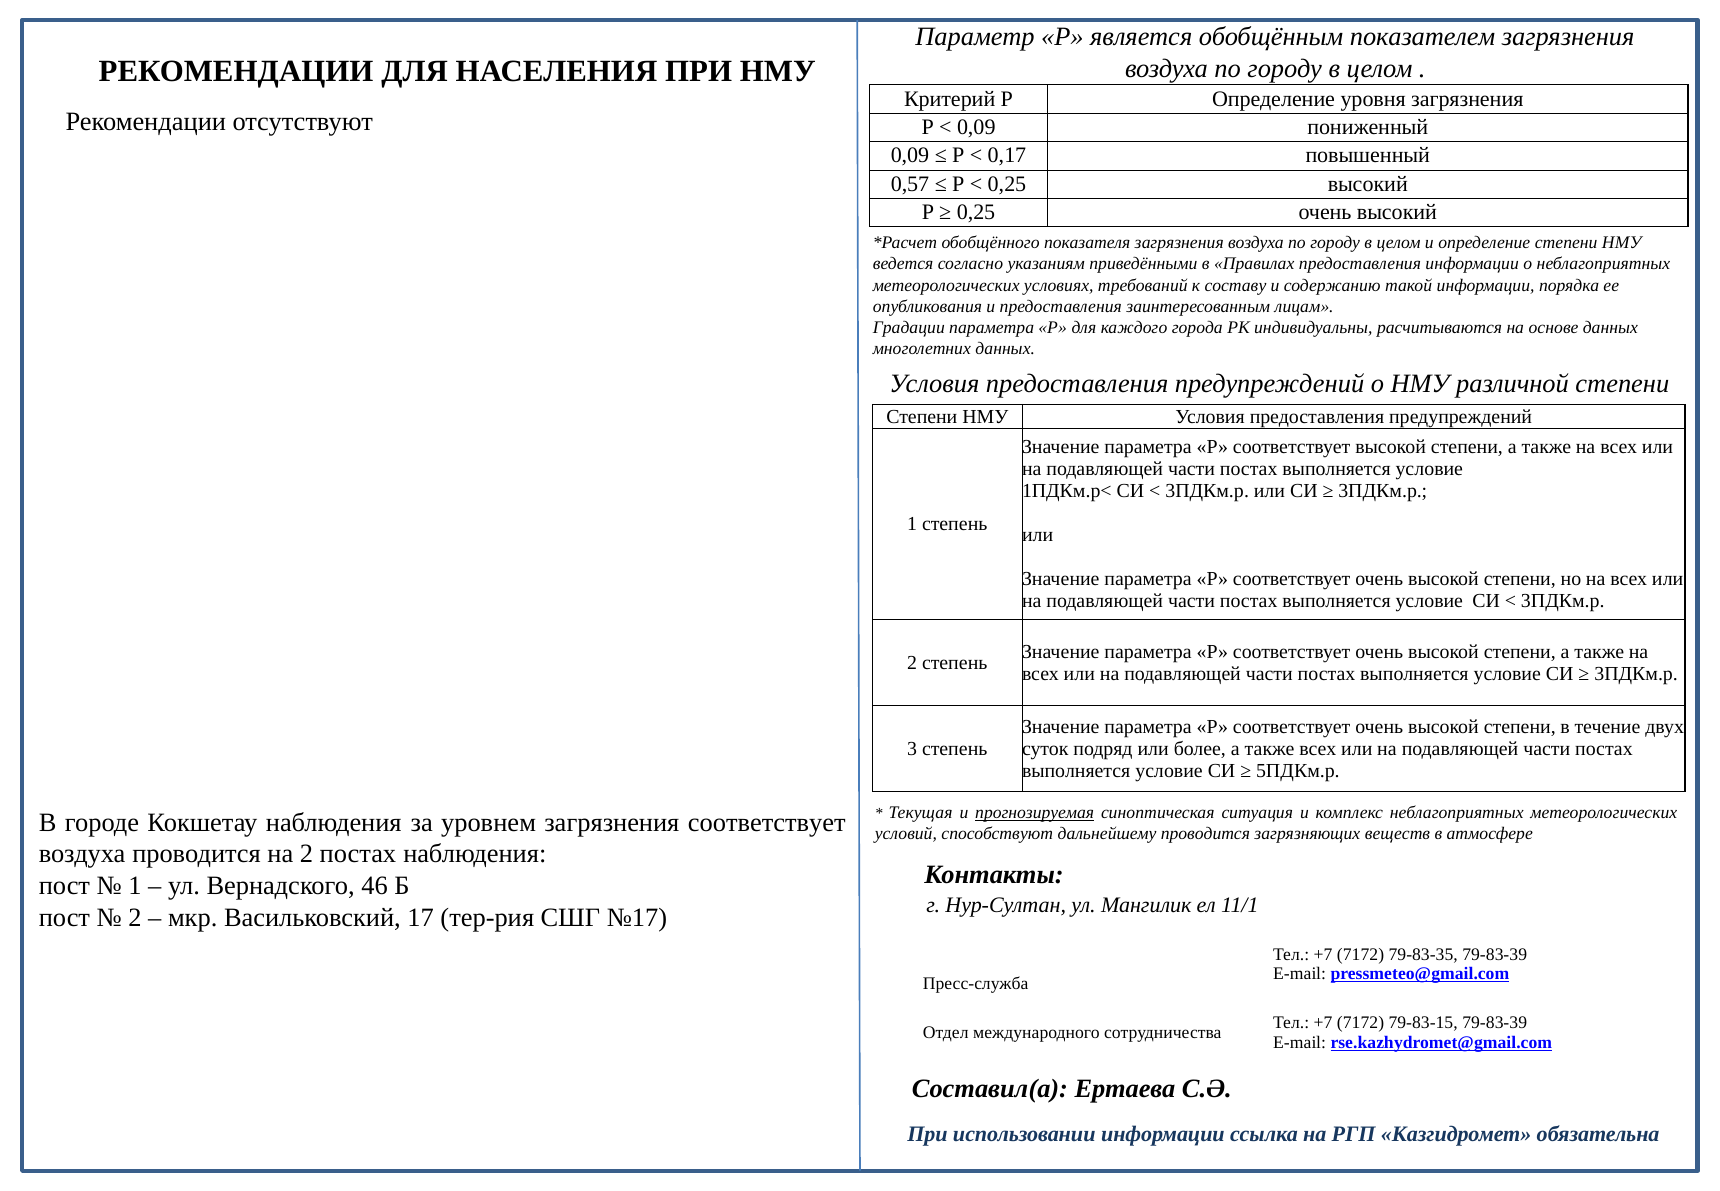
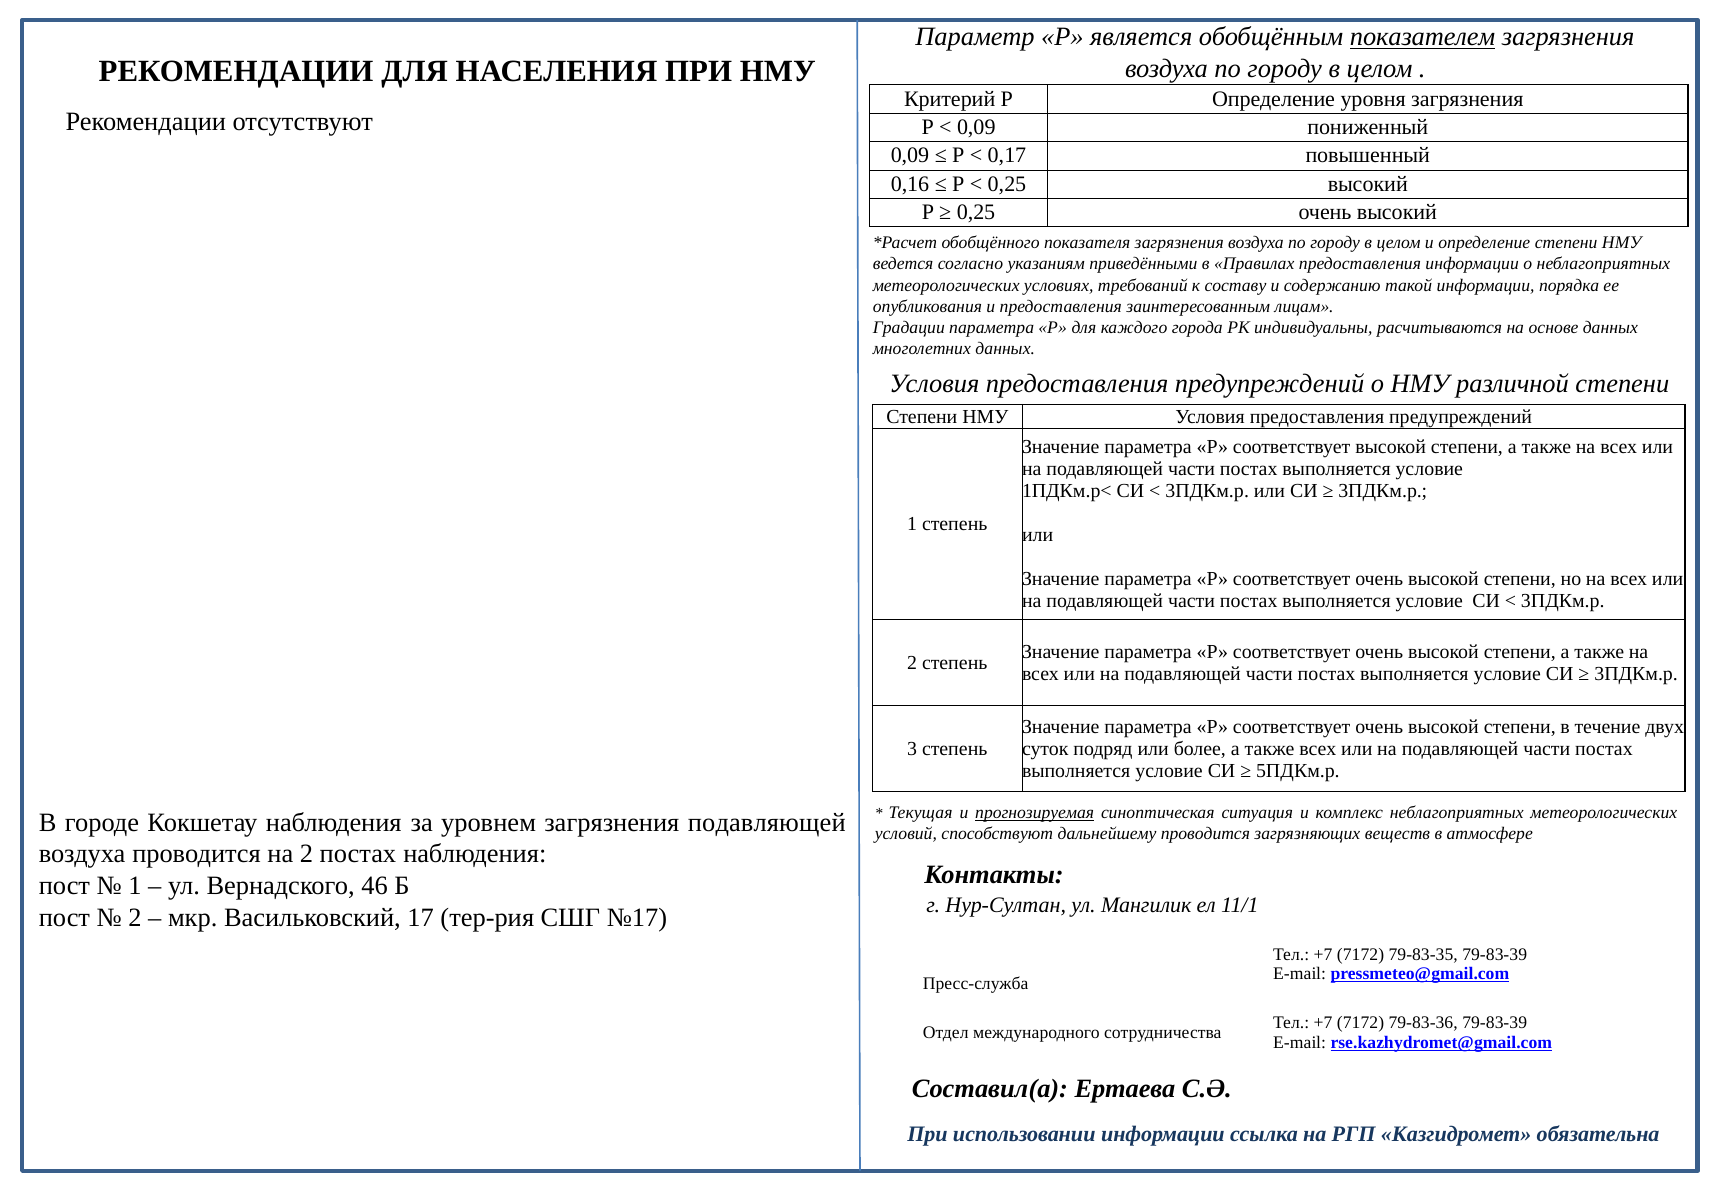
показателем underline: none -> present
0,57: 0,57 -> 0,16
загрязнения соответствует: соответствует -> подавляющей
79-83-15: 79-83-15 -> 79-83-36
